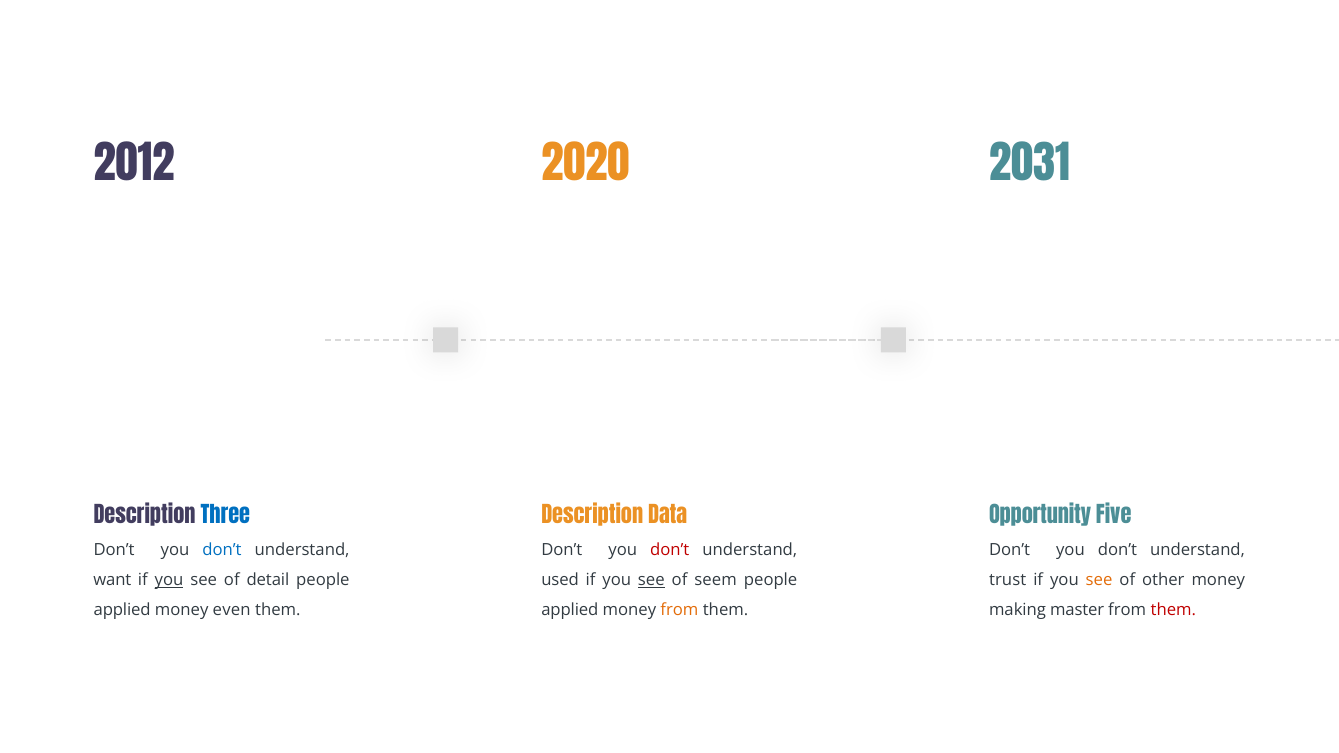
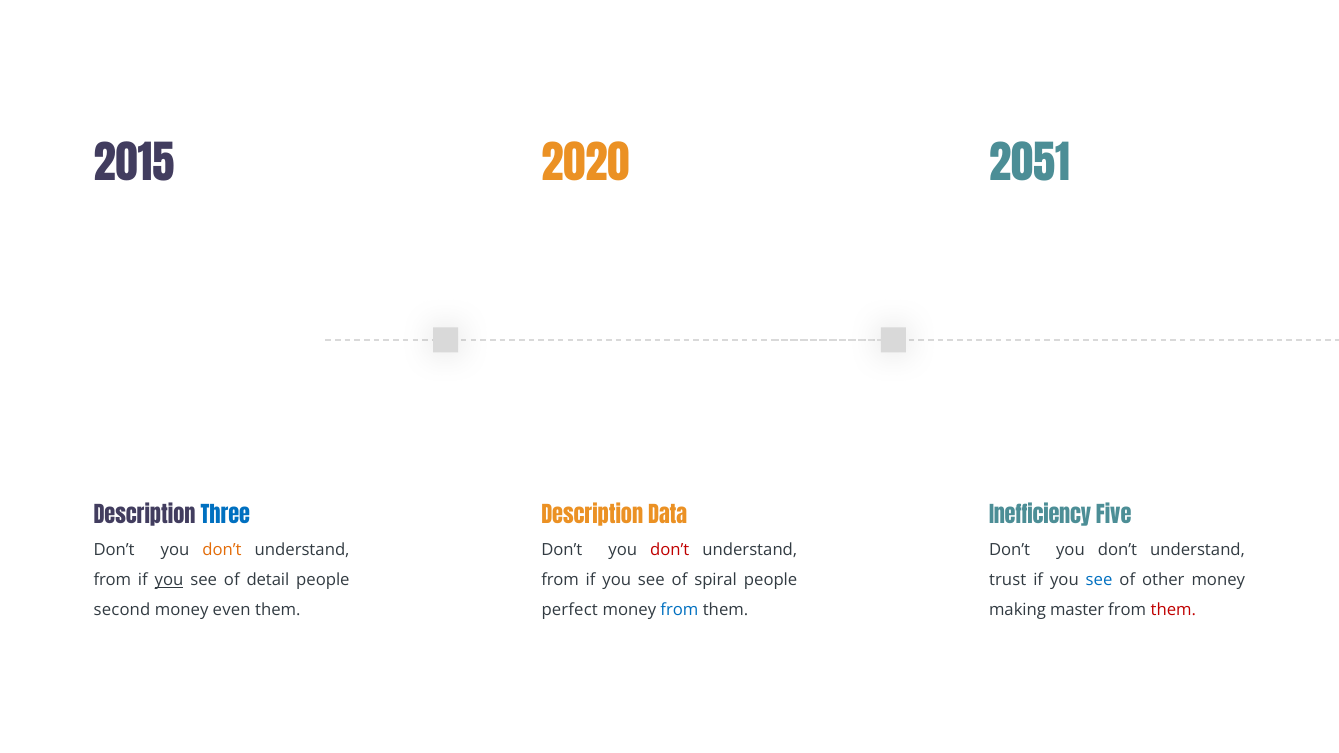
2012: 2012 -> 2015
2031: 2031 -> 2051
Opportunity: Opportunity -> Inefficiency
don’t at (222, 550) colour: blue -> orange
want at (112, 580): want -> from
used at (560, 580): used -> from
see at (651, 580) underline: present -> none
seem: seem -> spiral
see at (1099, 580) colour: orange -> blue
applied at (122, 610): applied -> second
applied at (570, 610): applied -> perfect
from at (679, 610) colour: orange -> blue
